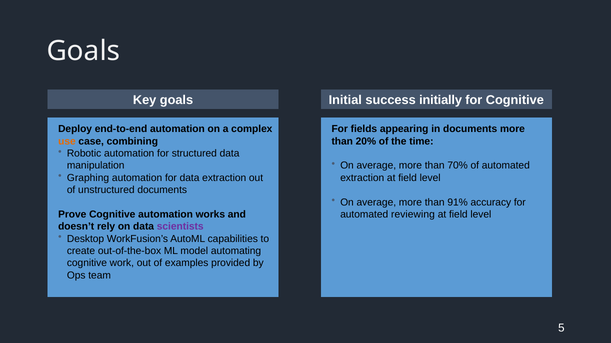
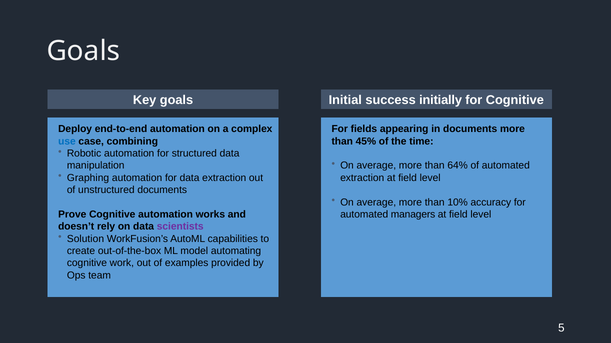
use colour: orange -> blue
20%: 20% -> 45%
70%: 70% -> 64%
91%: 91% -> 10%
reviewing: reviewing -> managers
Desktop: Desktop -> Solution
